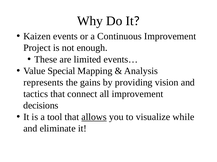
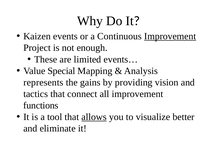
Improvement at (170, 36) underline: none -> present
decisions: decisions -> functions
while: while -> better
